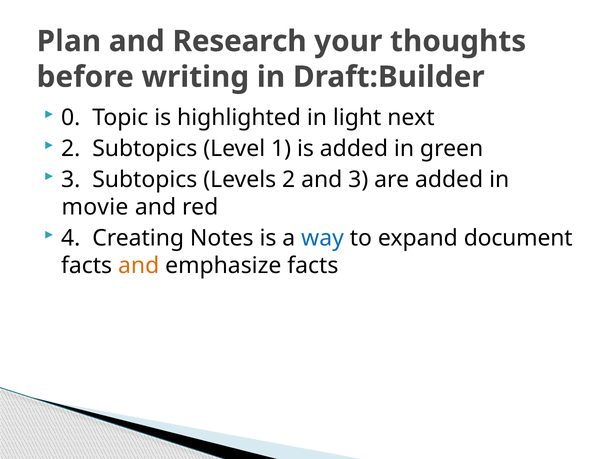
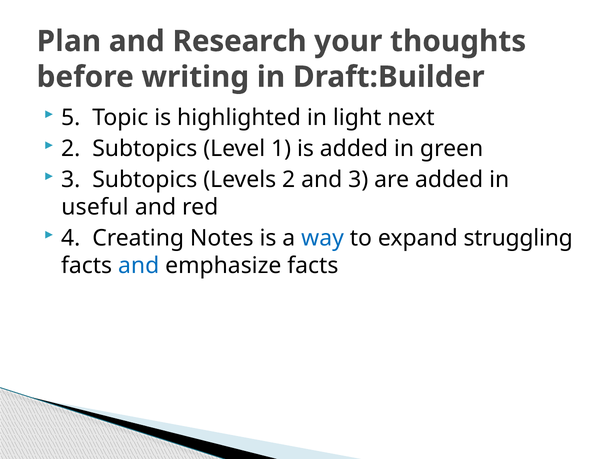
0: 0 -> 5
movie: movie -> useful
document: document -> struggling
and at (139, 266) colour: orange -> blue
